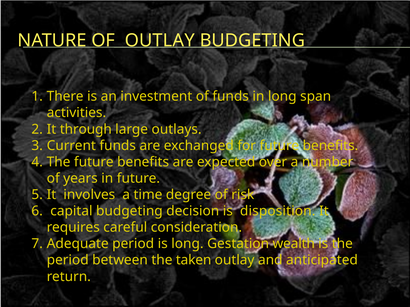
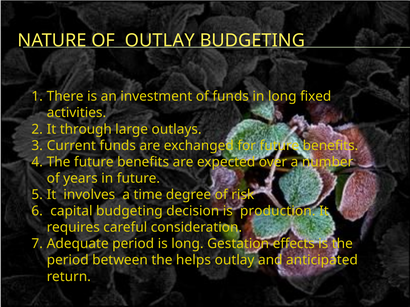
span: span -> fixed
disposition: disposition -> production
wealth: wealth -> effects
taken: taken -> helps
